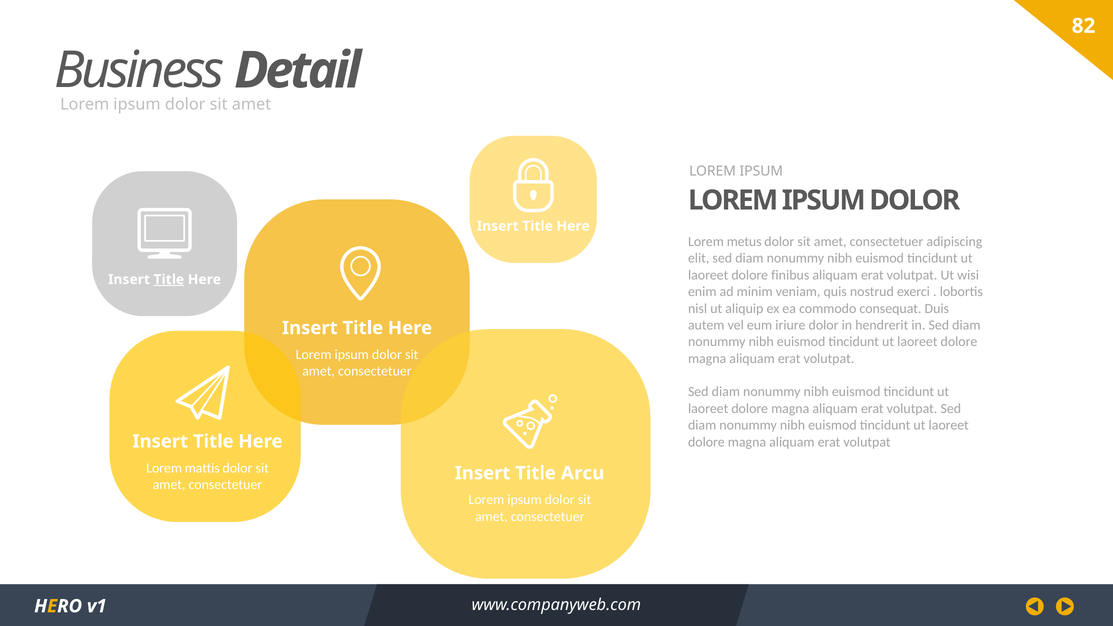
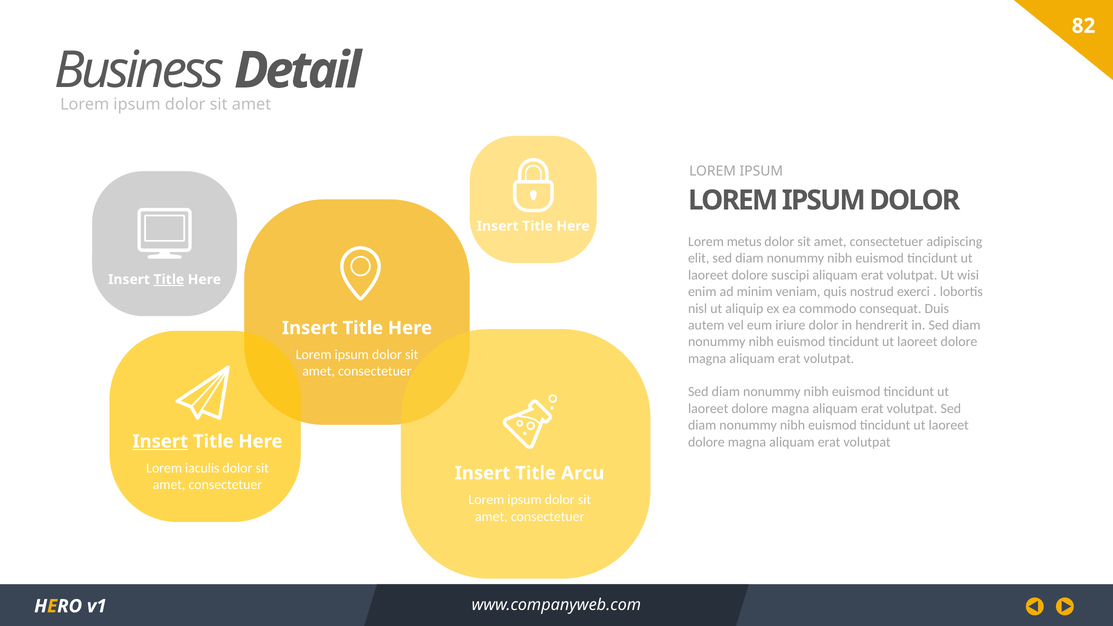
finibus: finibus -> suscipi
Insert at (160, 441) underline: none -> present
mattis: mattis -> iaculis
